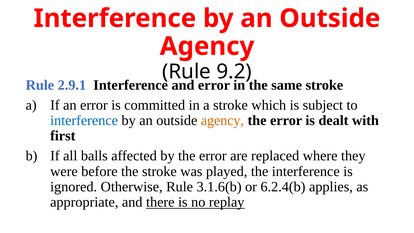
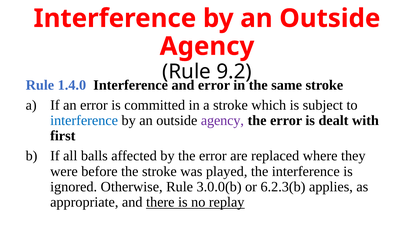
2.9.1: 2.9.1 -> 1.4.0
agency at (222, 121) colour: orange -> purple
3.1.6(b: 3.1.6(b -> 3.0.0(b
6.2.4(b: 6.2.4(b -> 6.2.3(b
